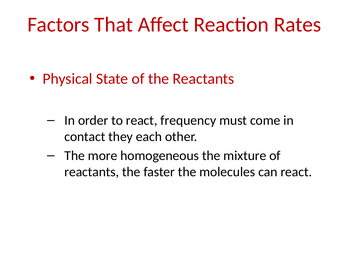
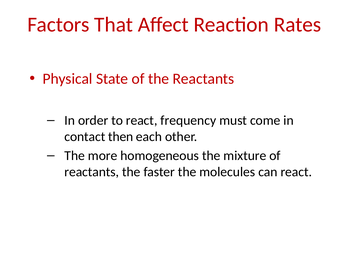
they: they -> then
